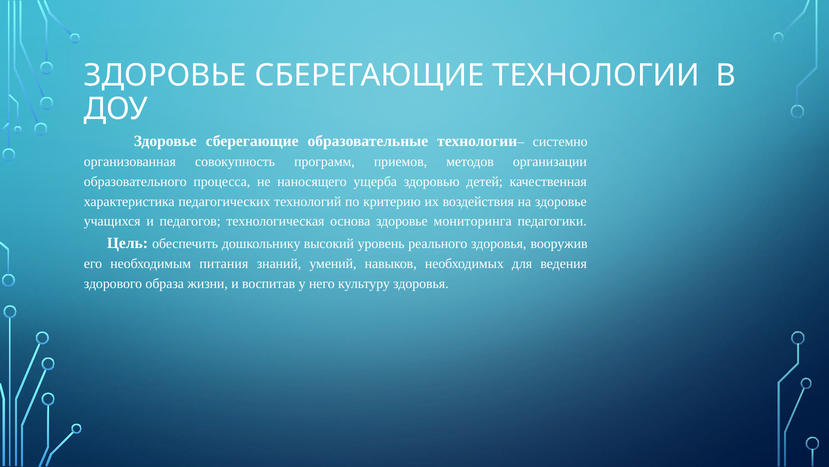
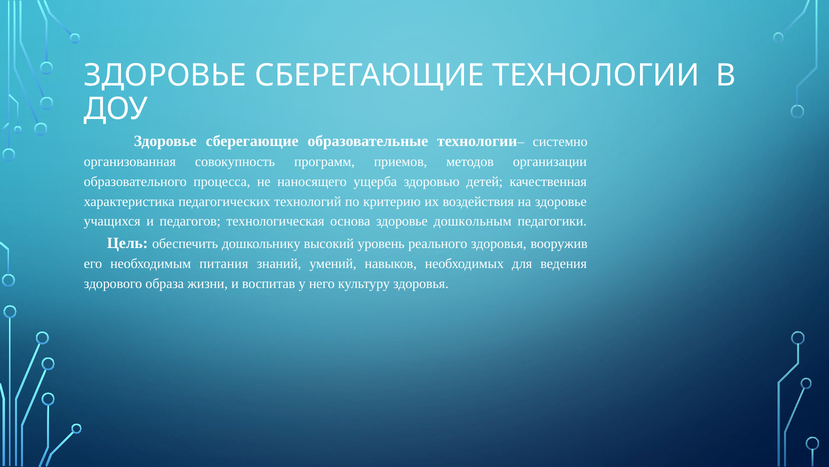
мониторинга: мониторинга -> дошкольным
